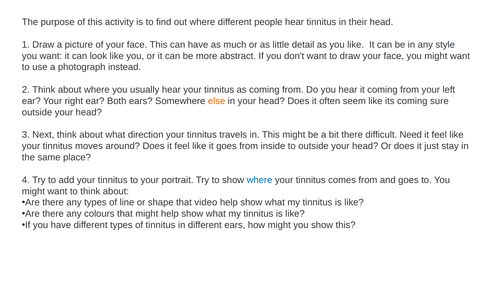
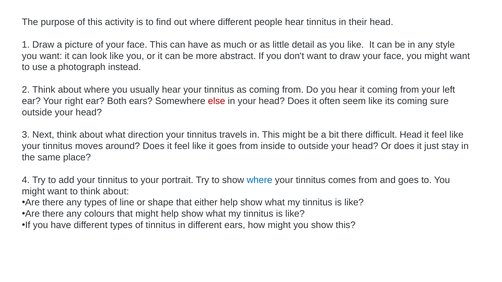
else colour: orange -> red
difficult Need: Need -> Head
video: video -> either
